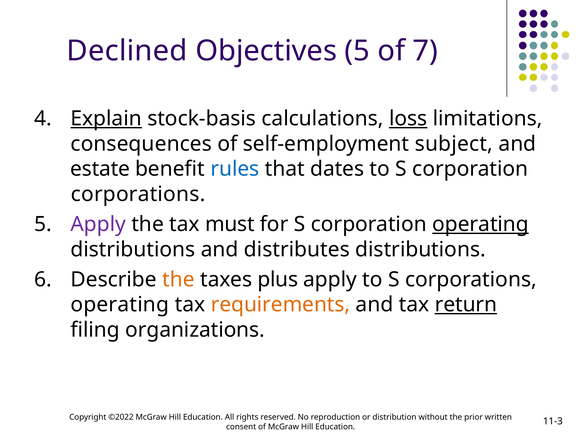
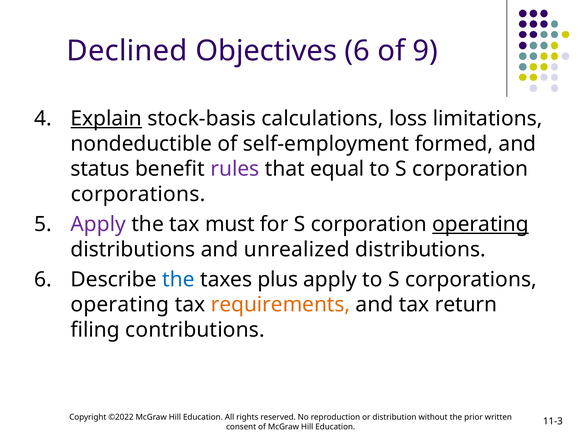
Objectives 5: 5 -> 6
7: 7 -> 9
loss underline: present -> none
consequences: consequences -> nondeductible
subject: subject -> formed
estate: estate -> status
rules colour: blue -> purple
dates: dates -> equal
distributes: distributes -> unrealized
the at (178, 280) colour: orange -> blue
return underline: present -> none
organizations: organizations -> contributions
